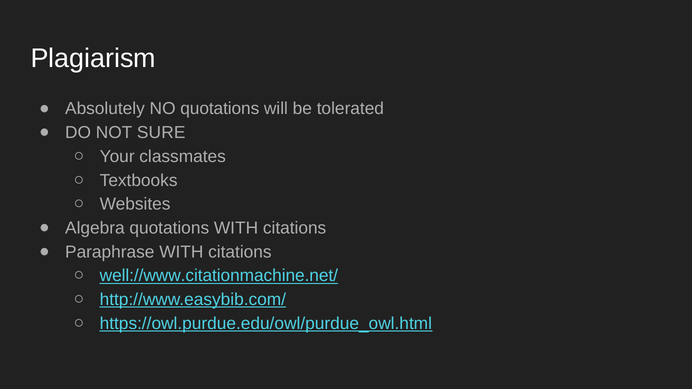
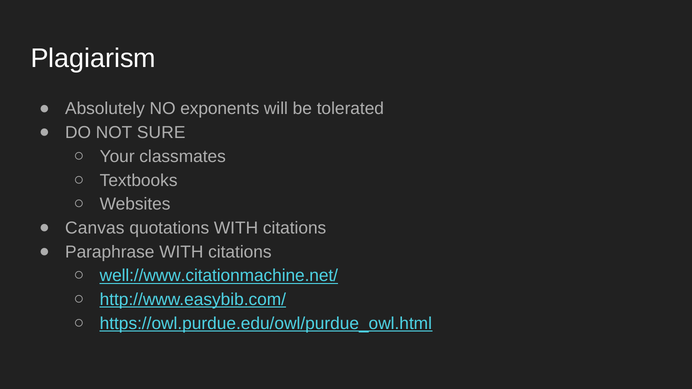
NO quotations: quotations -> exponents
Algebra: Algebra -> Canvas
